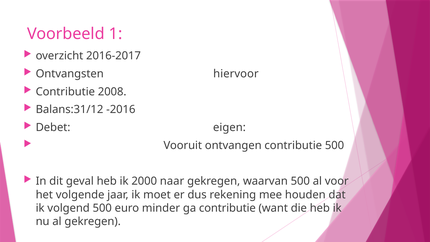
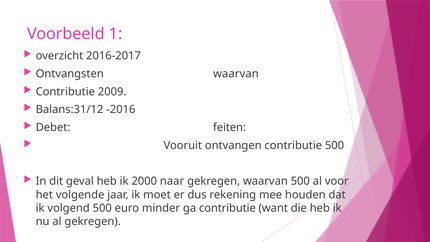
Ontvangsten hiervoor: hiervoor -> waarvan
2008: 2008 -> 2009
eigen: eigen -> feiten
